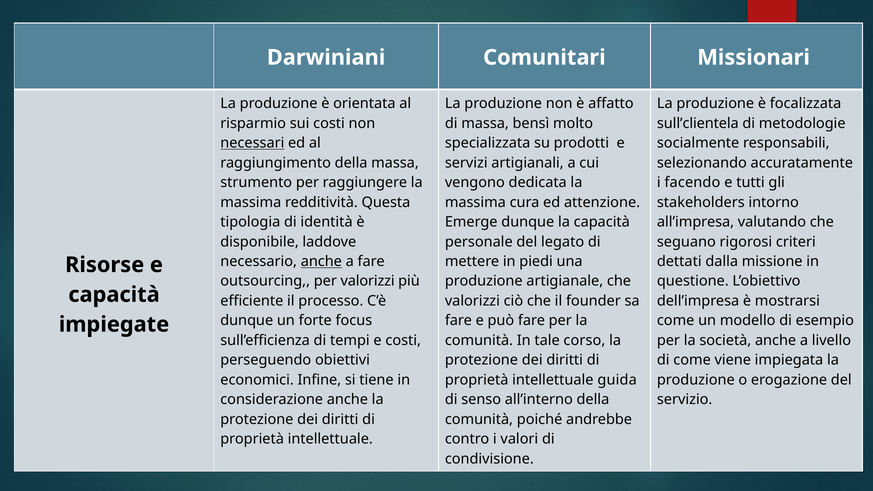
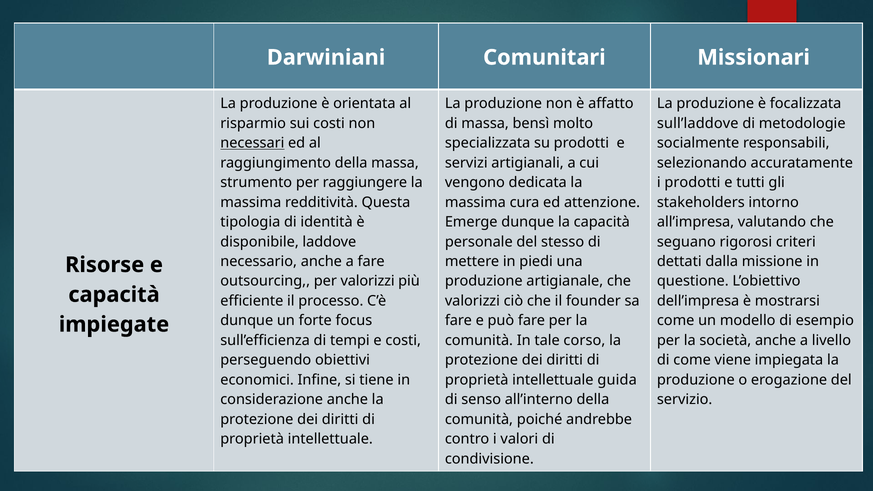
sull’clientela: sull’clientela -> sull’laddove
i facendo: facendo -> prodotti
legato: legato -> stesso
anche at (321, 261) underline: present -> none
